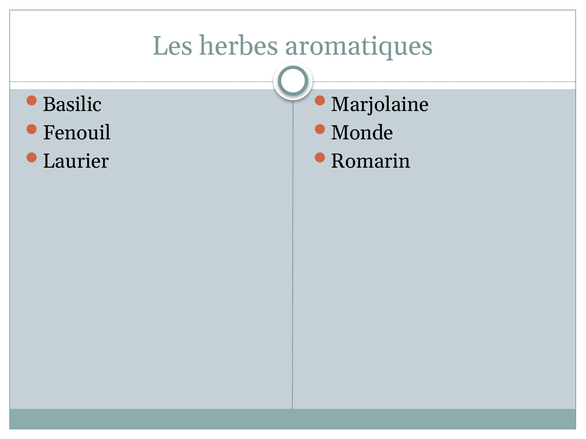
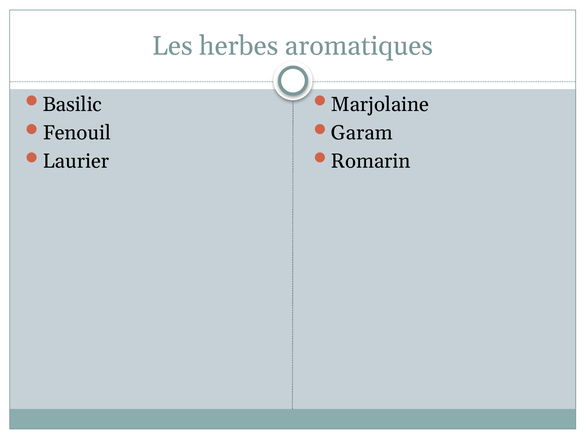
Monde: Monde -> Garam
